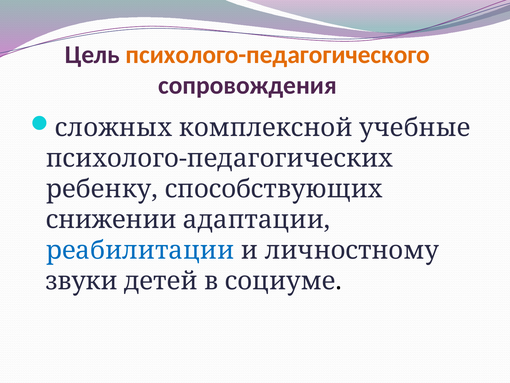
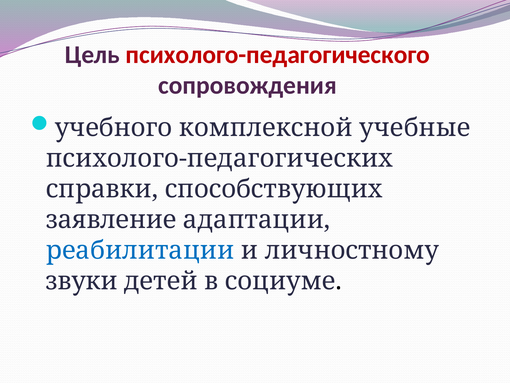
психолого-педагогического colour: orange -> red
сложных: сложных -> учебного
ребенку: ребенку -> справки
снижении: снижении -> заявление
